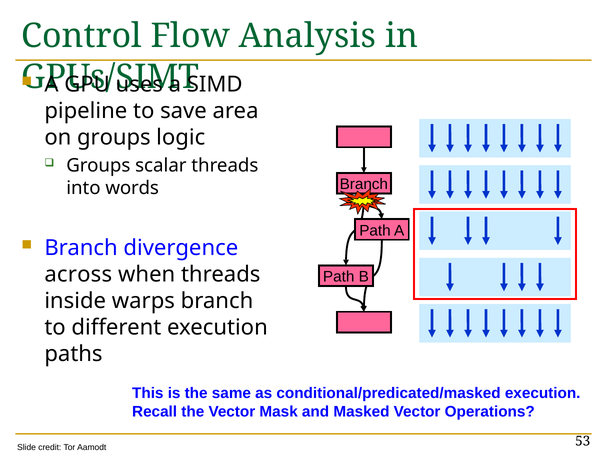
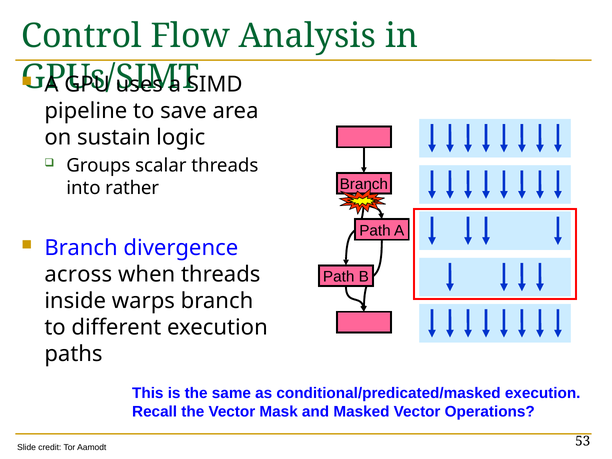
on groups: groups -> sustain
words: words -> rather
